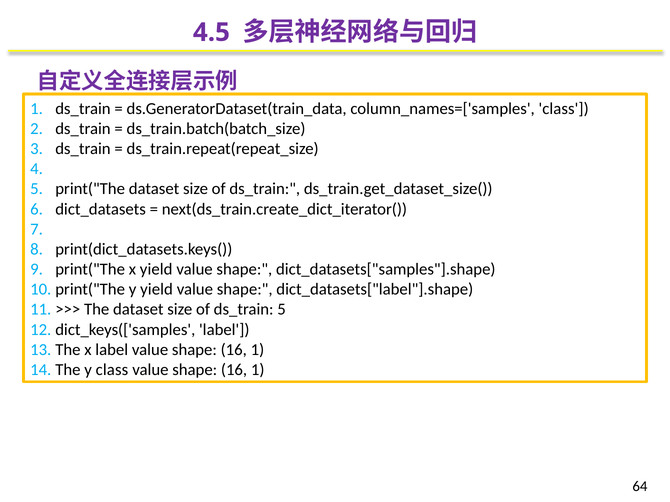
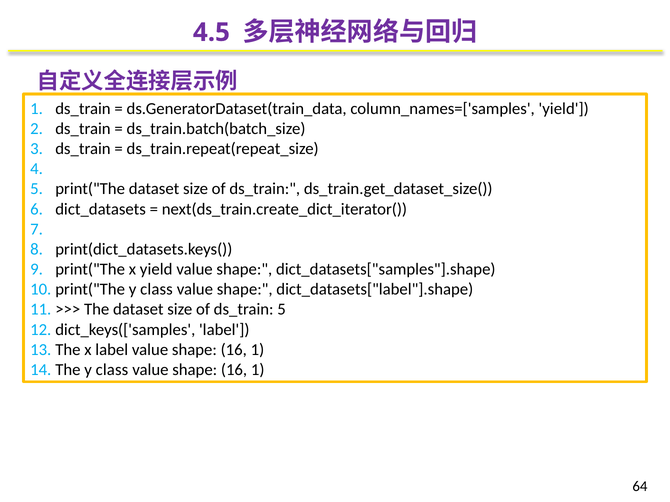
column_names=['samples class: class -> yield
yield at (157, 290): yield -> class
